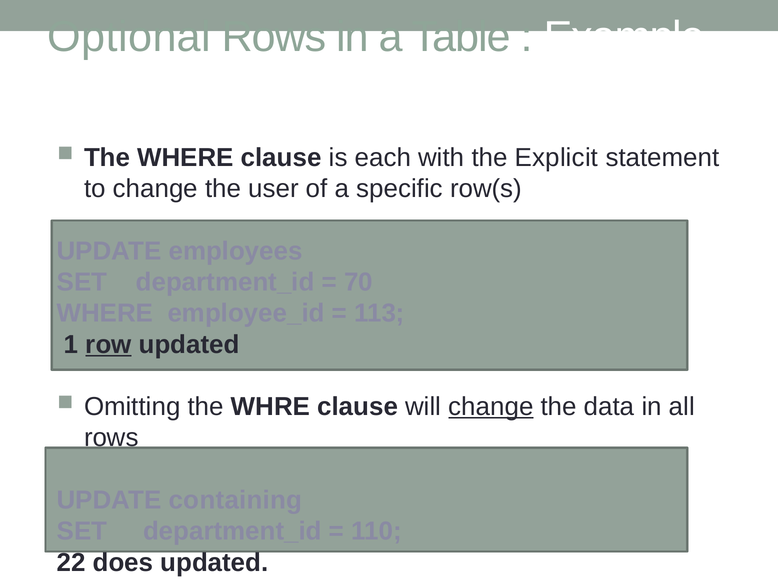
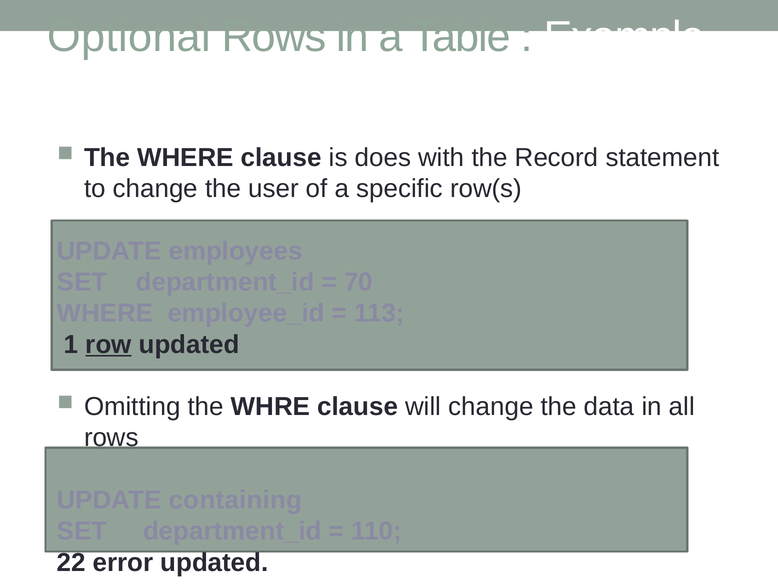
each: each -> does
Explicit: Explicit -> Record
change at (491, 406) underline: present -> none
does: does -> error
